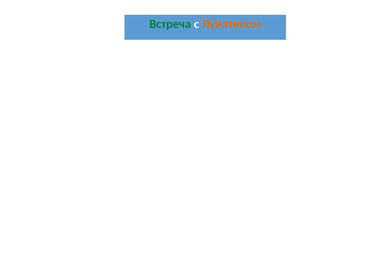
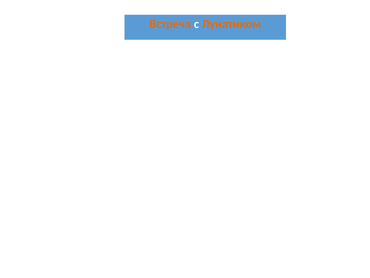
Встреча colour: green -> orange
